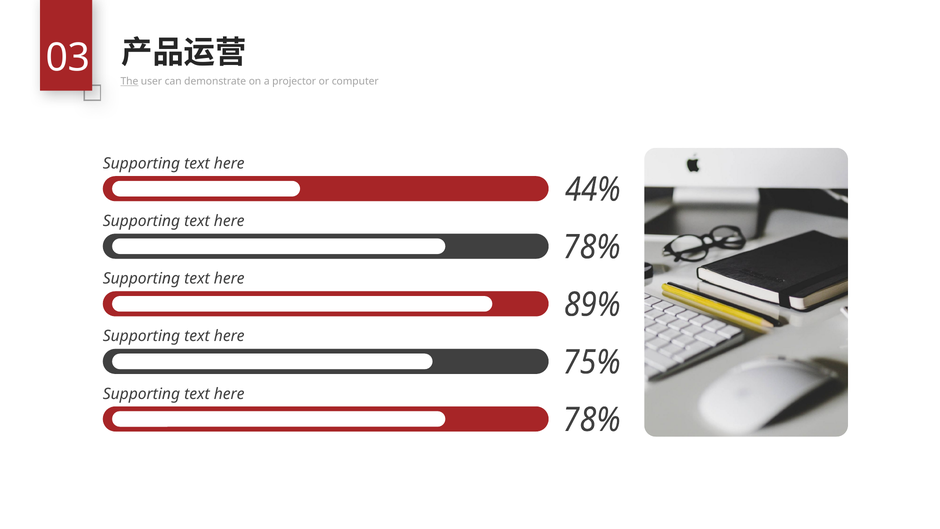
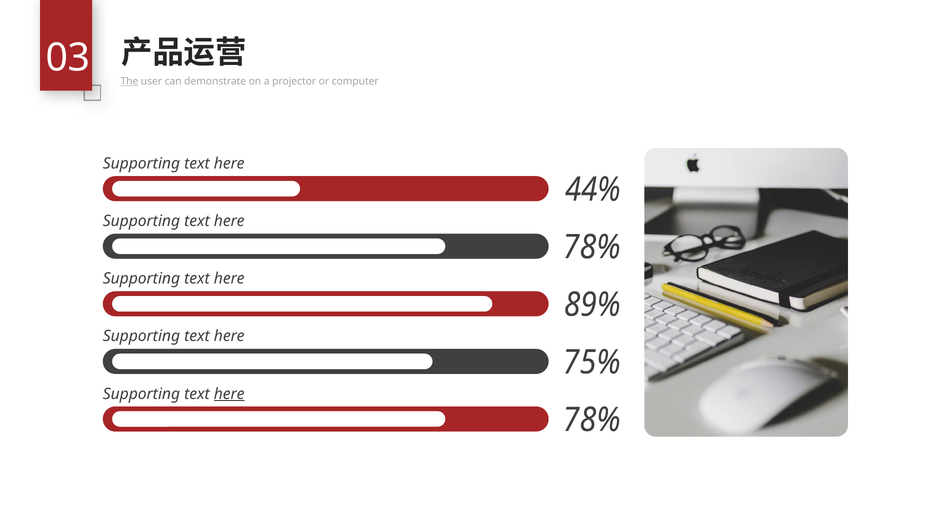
here at (229, 394) underline: none -> present
